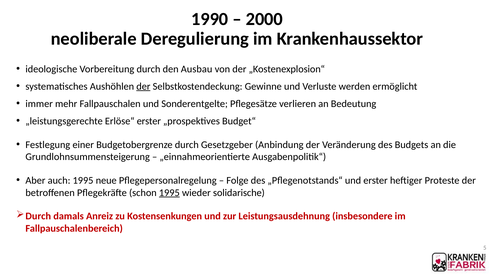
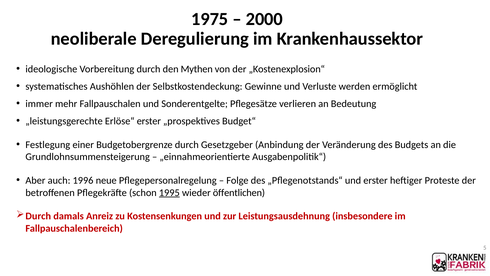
1990: 1990 -> 1975
Ausbau: Ausbau -> Mythen
der at (143, 86) underline: present -> none
auch 1995: 1995 -> 1996
solidarische: solidarische -> öffentlichen
